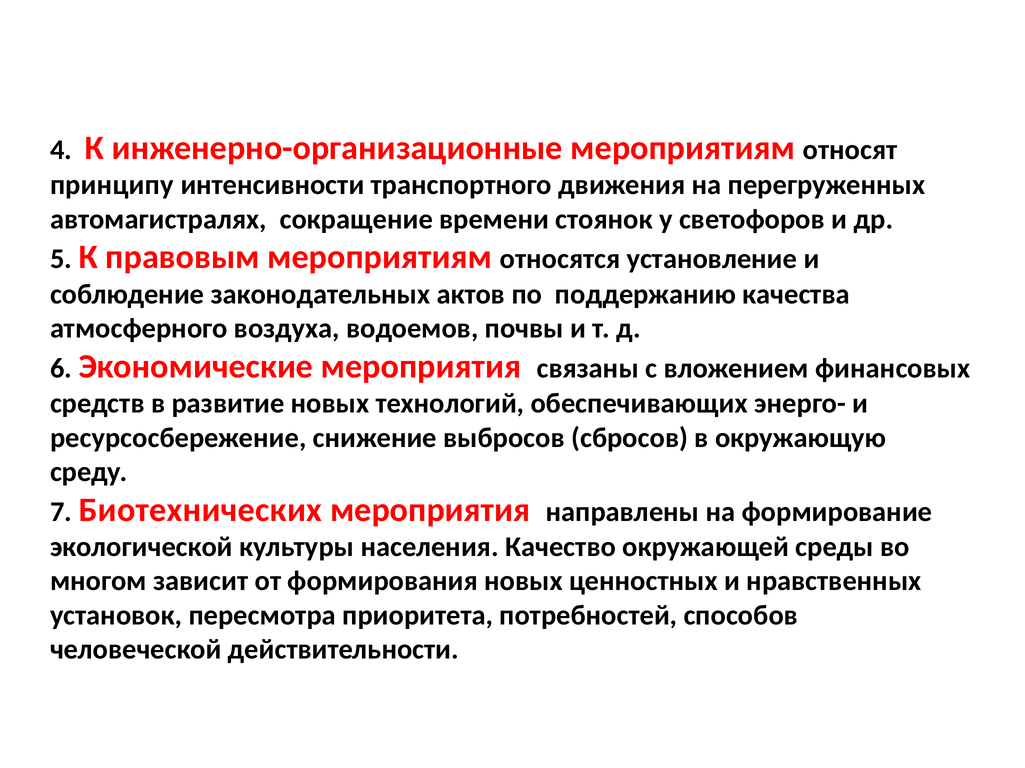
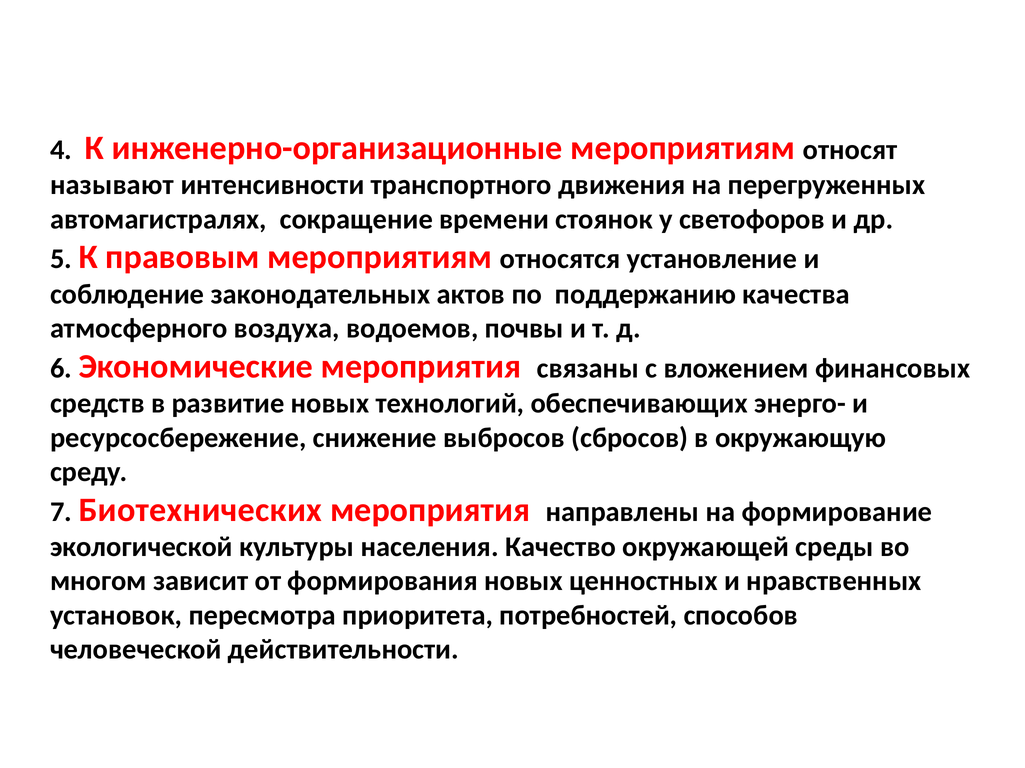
принципу: принципу -> называют
